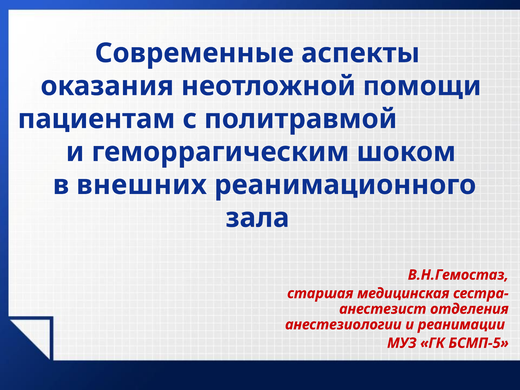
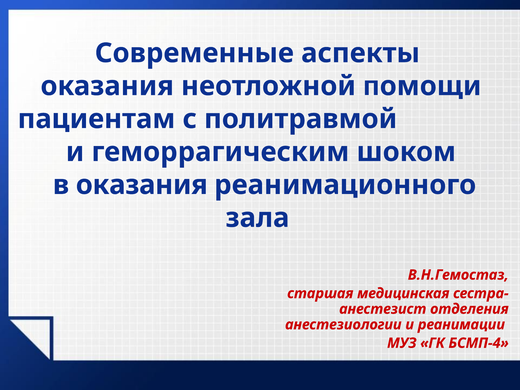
в внешних: внешних -> оказания
БСМП-5: БСМП-5 -> БСМП-4
